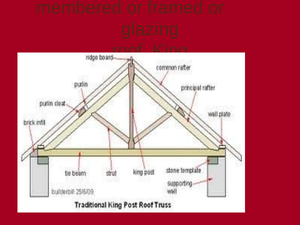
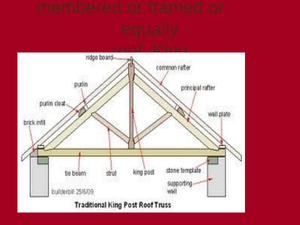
glazing: glazing -> equally
